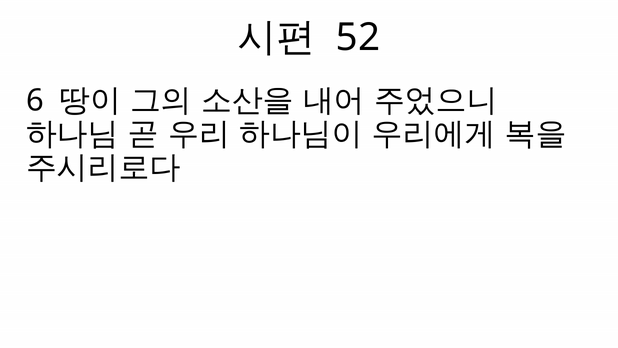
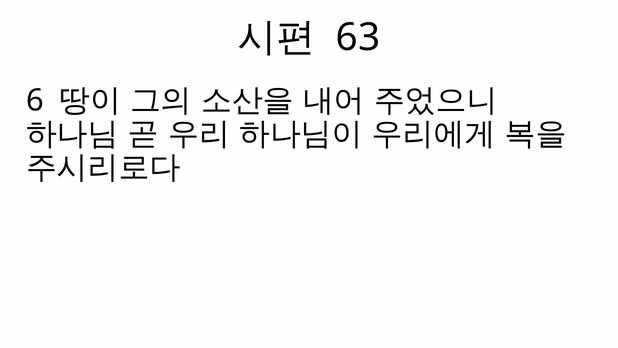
52: 52 -> 63
